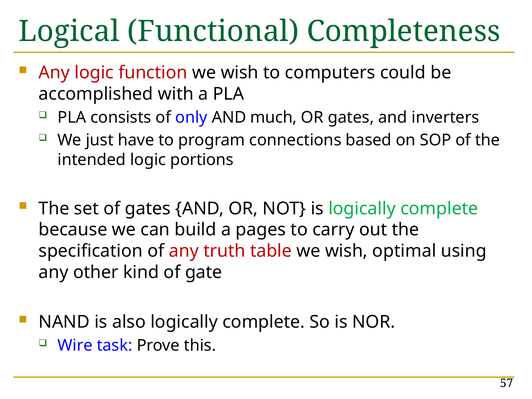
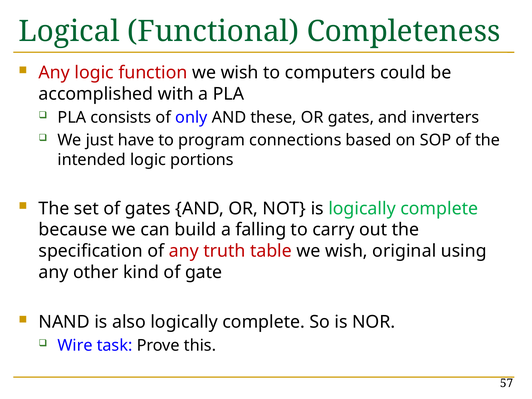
much: much -> these
pages: pages -> falling
optimal: optimal -> original
